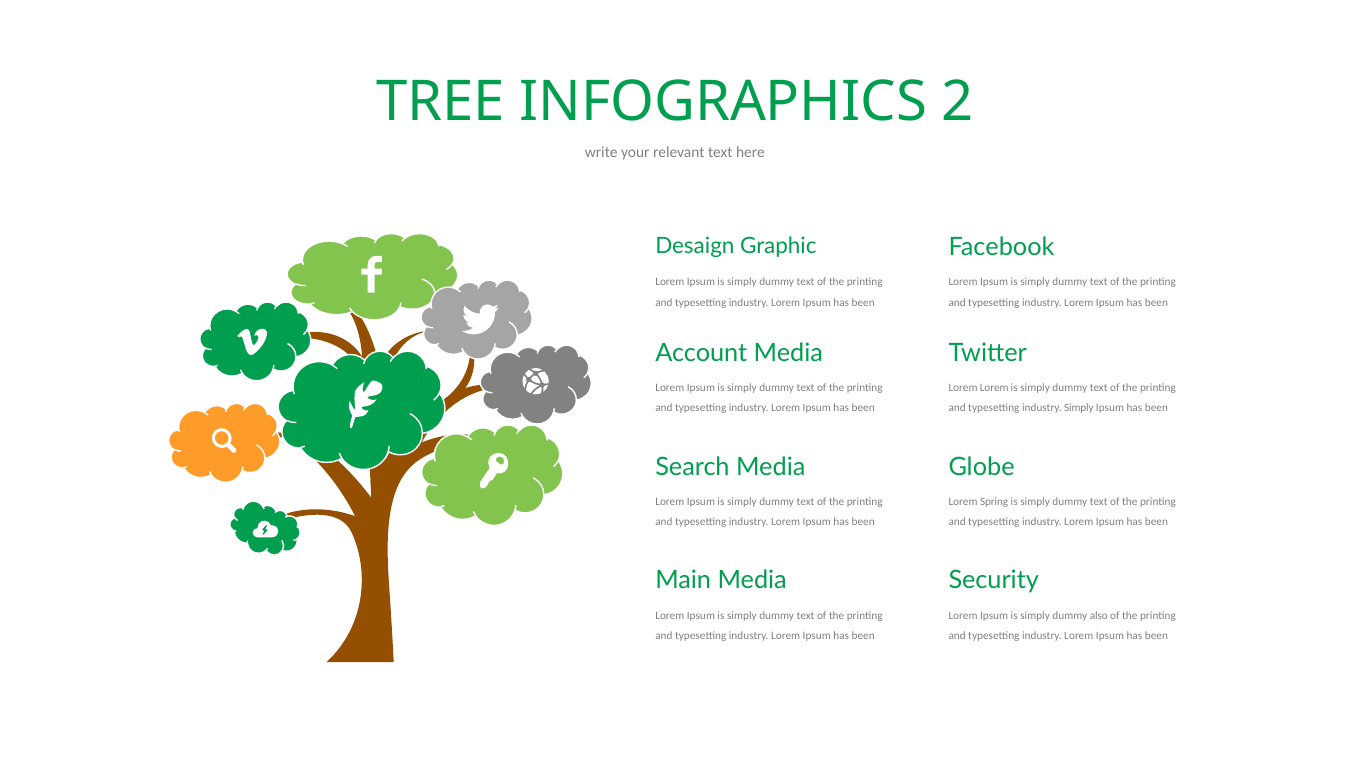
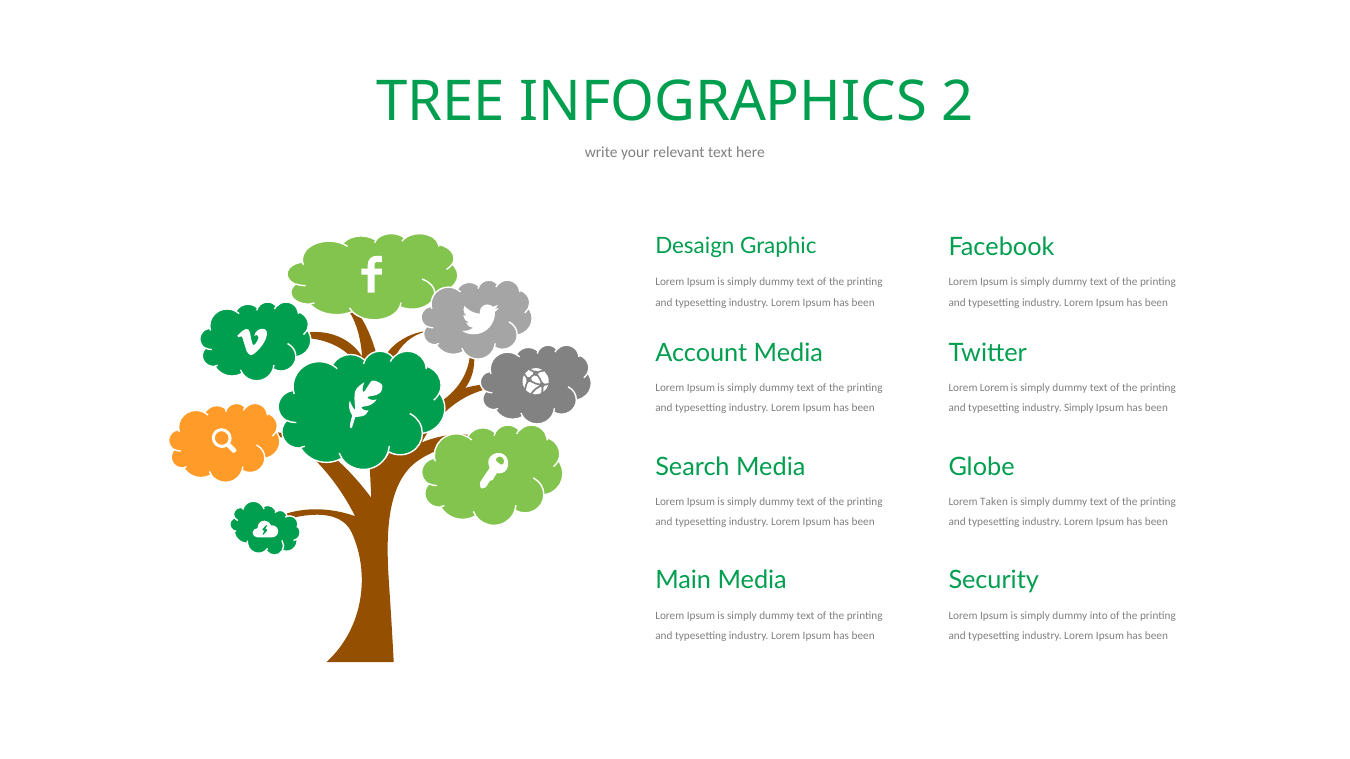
Spring: Spring -> Taken
also: also -> into
